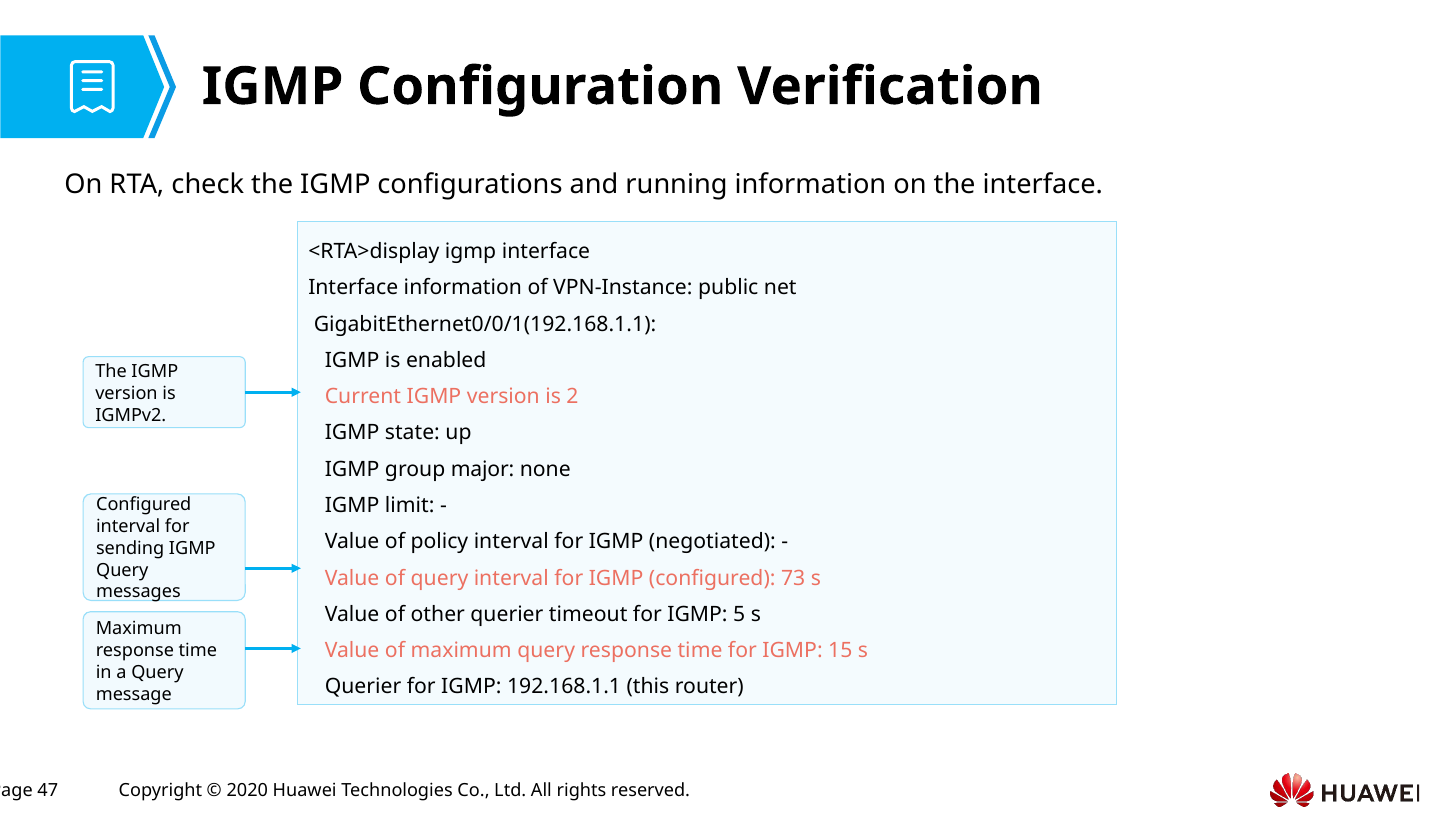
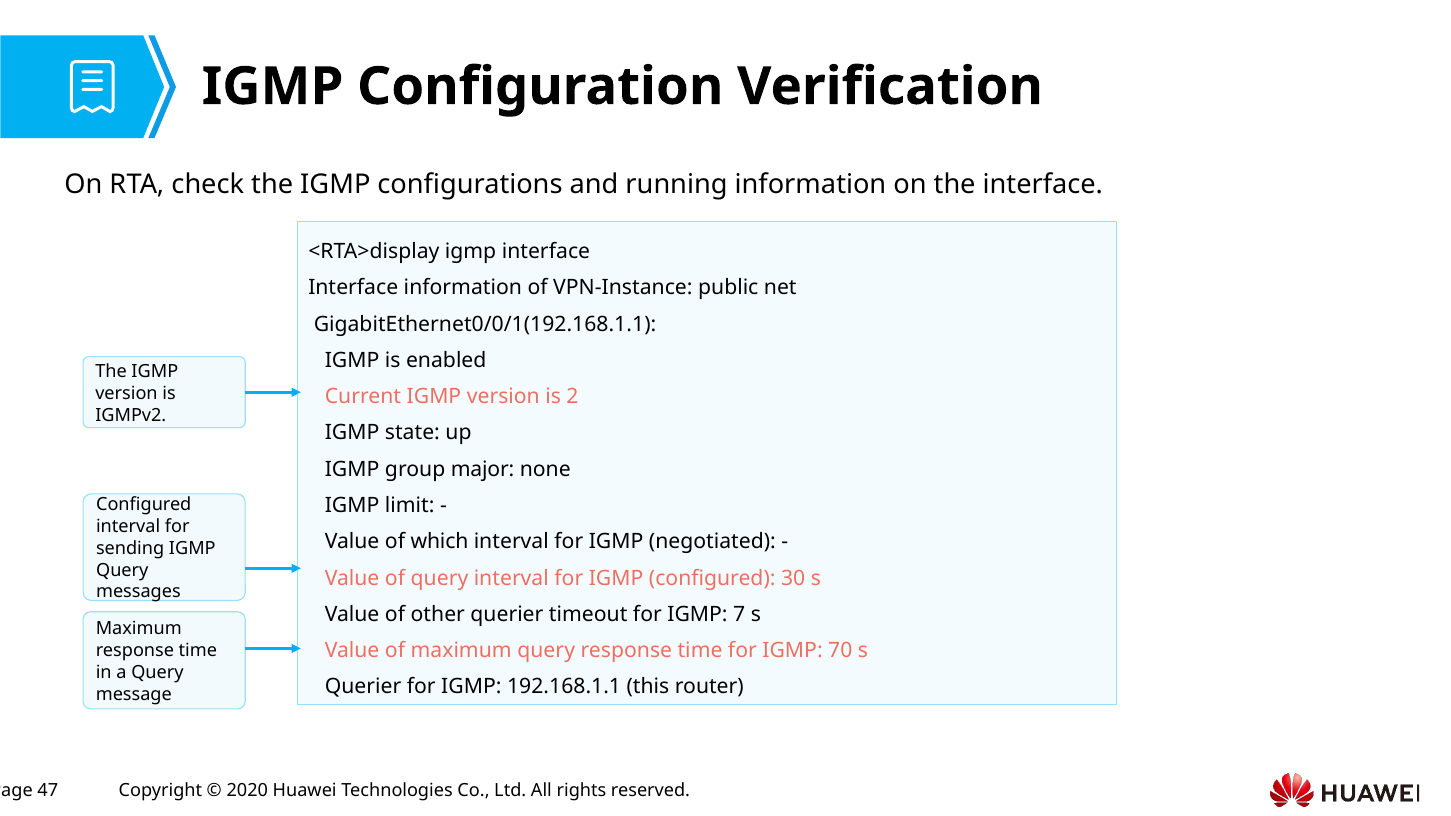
policy: policy -> which
73: 73 -> 30
5: 5 -> 7
15: 15 -> 70
